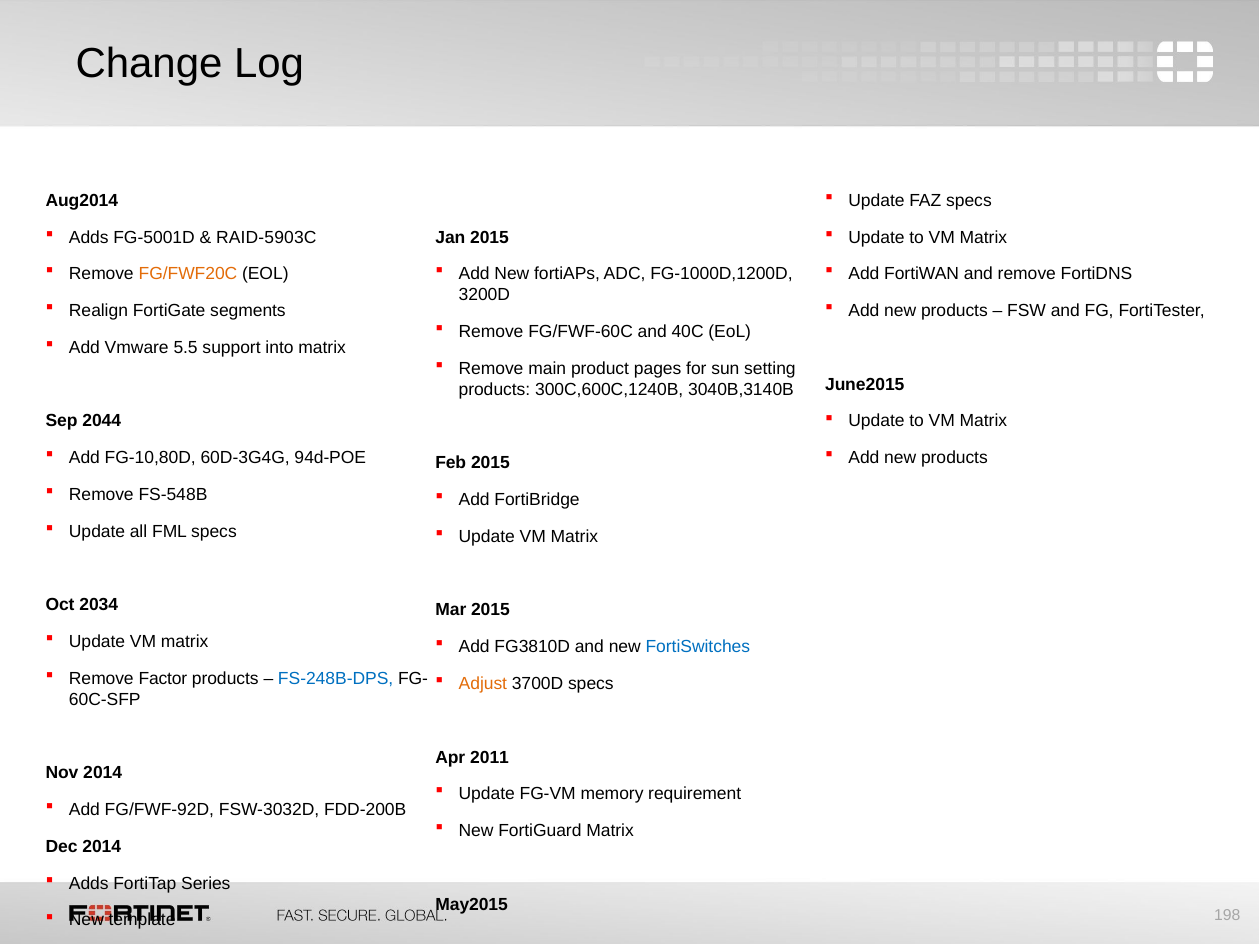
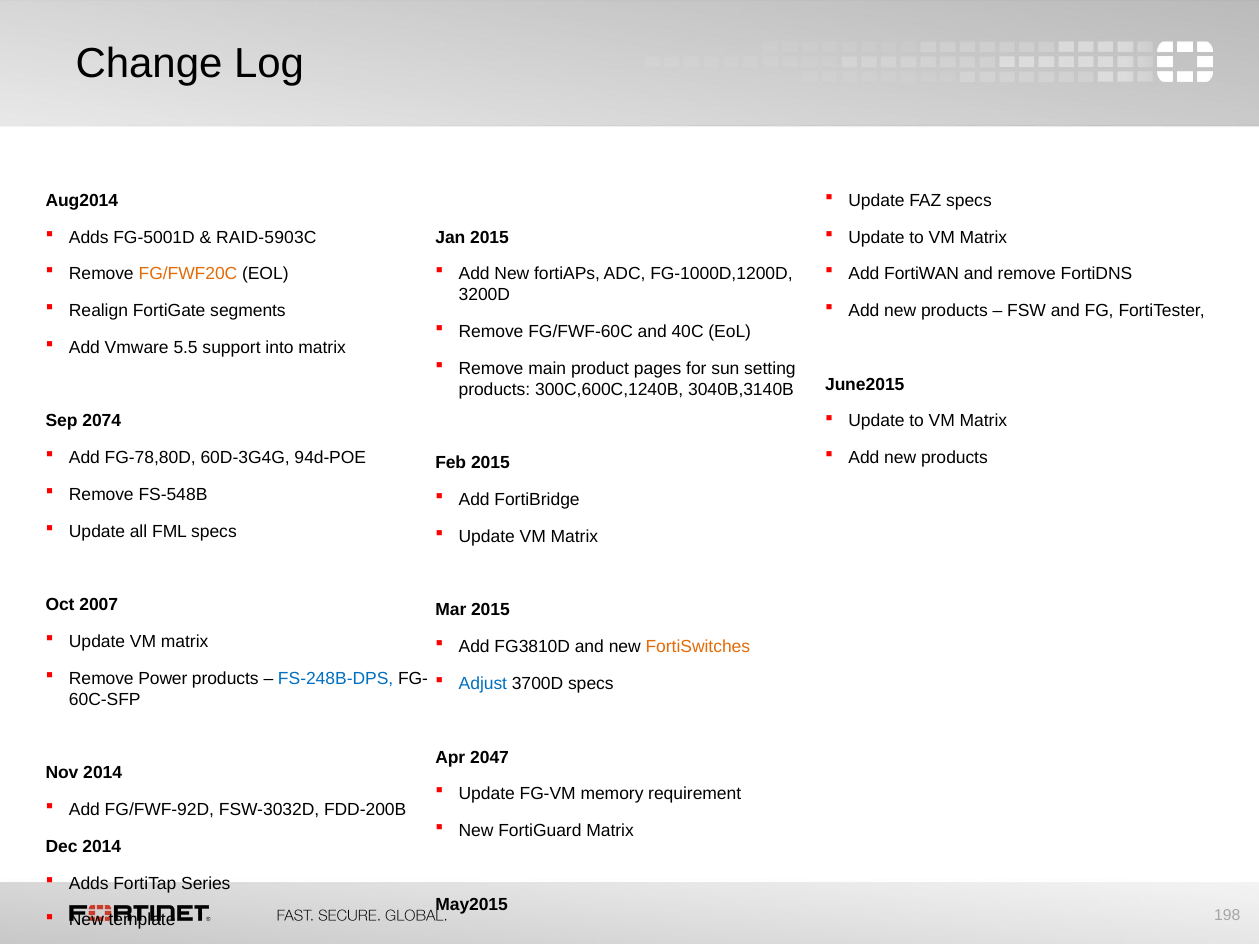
2044: 2044 -> 2074
FG-10,80D: FG-10,80D -> FG-78,80D
2034: 2034 -> 2007
FortiSwitches colour: blue -> orange
Factor: Factor -> Power
Adjust colour: orange -> blue
2011: 2011 -> 2047
